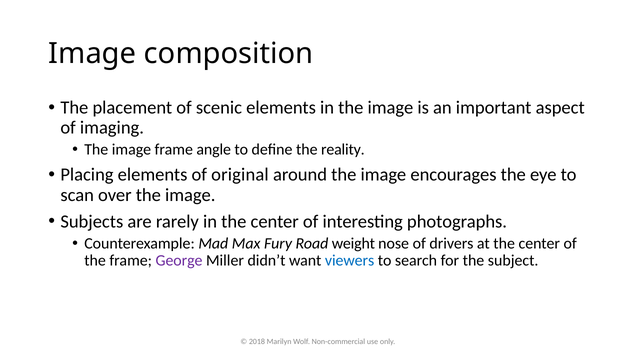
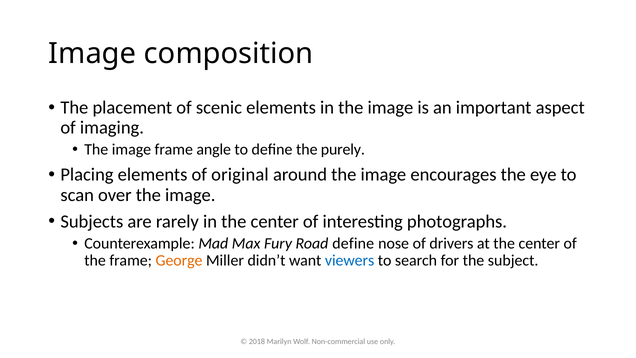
reality: reality -> purely
Road weight: weight -> define
George colour: purple -> orange
